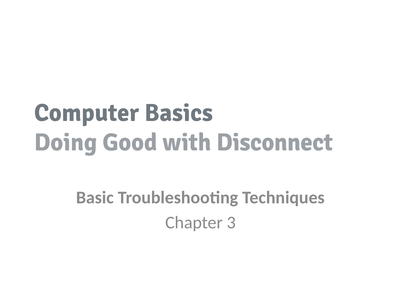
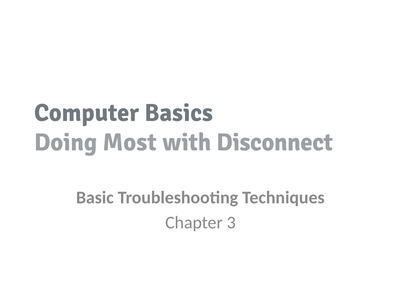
Good: Good -> Most
